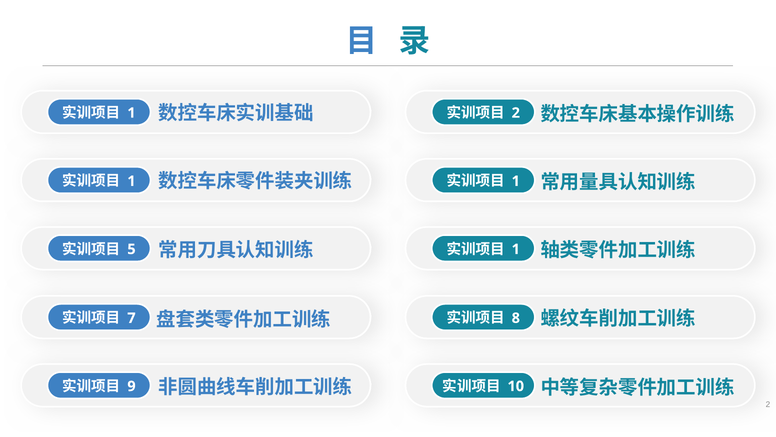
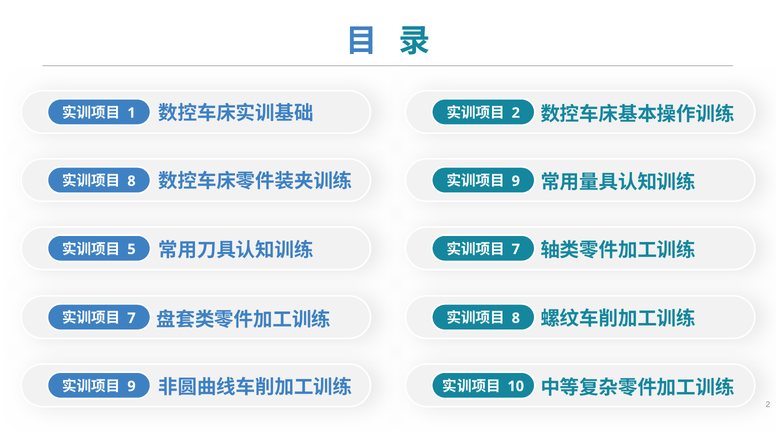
1 at (131, 181): 1 -> 8
1 at (516, 181): 1 -> 9
1 at (516, 249): 1 -> 7
